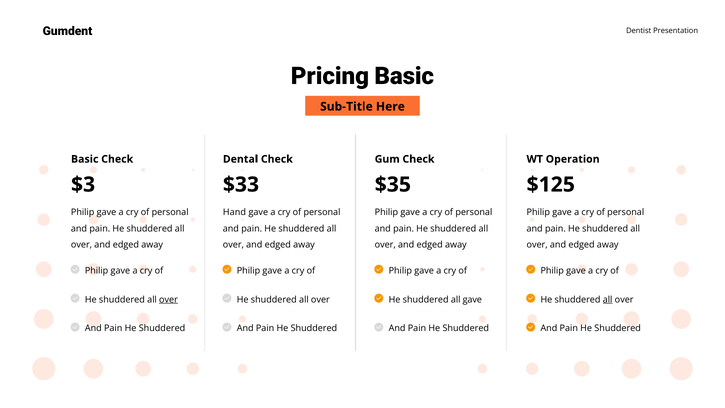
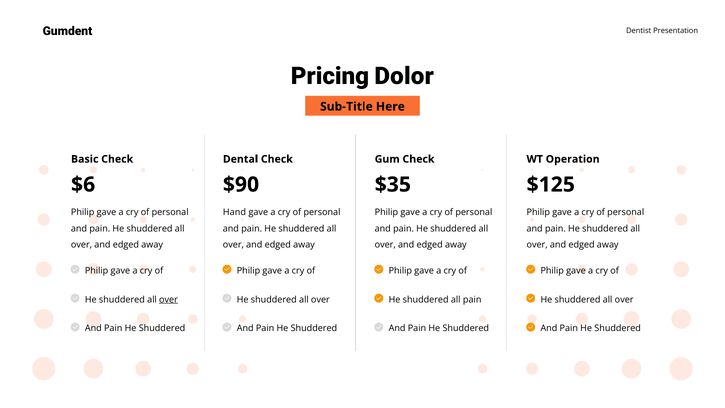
Pricing Basic: Basic -> Dolor
$3: $3 -> $6
$33: $33 -> $90
all gave: gave -> pain
all at (608, 299) underline: present -> none
